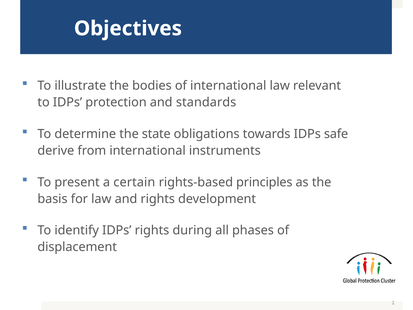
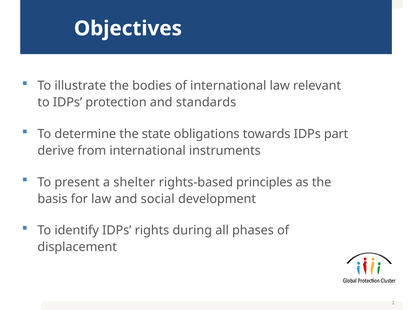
safe: safe -> part
certain: certain -> shelter
and rights: rights -> social
